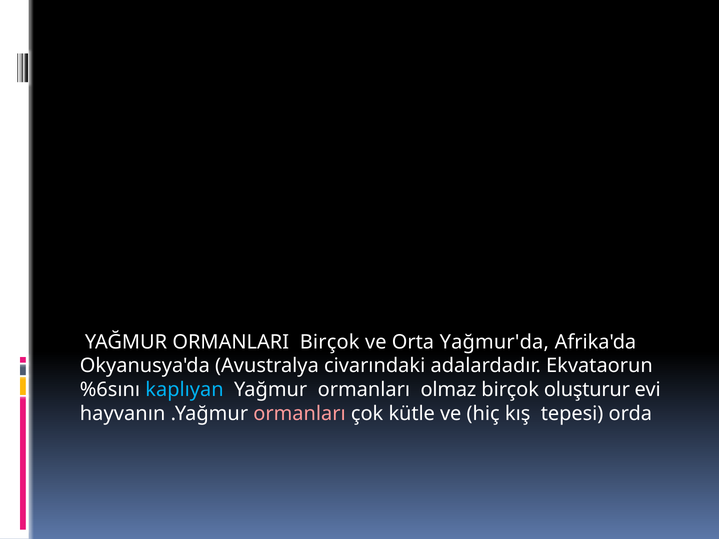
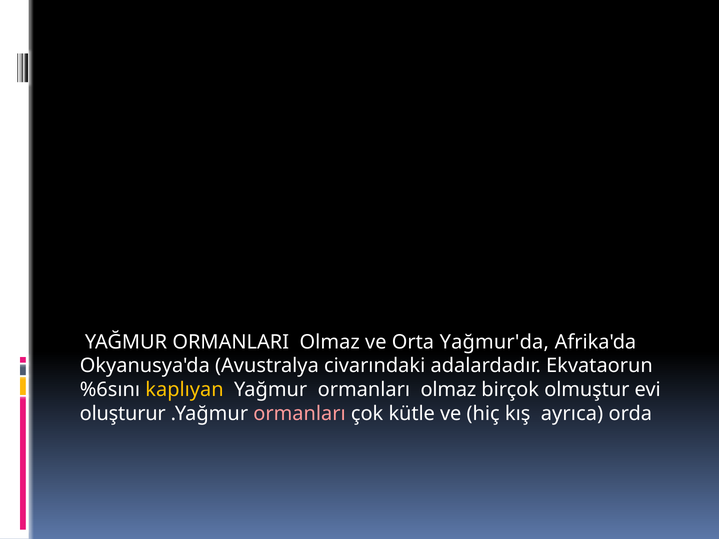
ORMANLARI Birçok: Birçok -> Olmaz
kaplıyan colour: light blue -> yellow
oluşturur: oluşturur -> olmuştur
hayvanın: hayvanın -> oluşturur
tepesi: tepesi -> ayrıca
